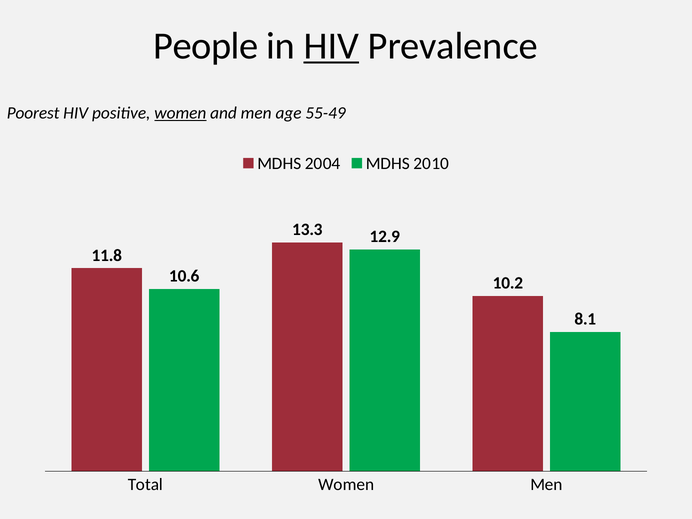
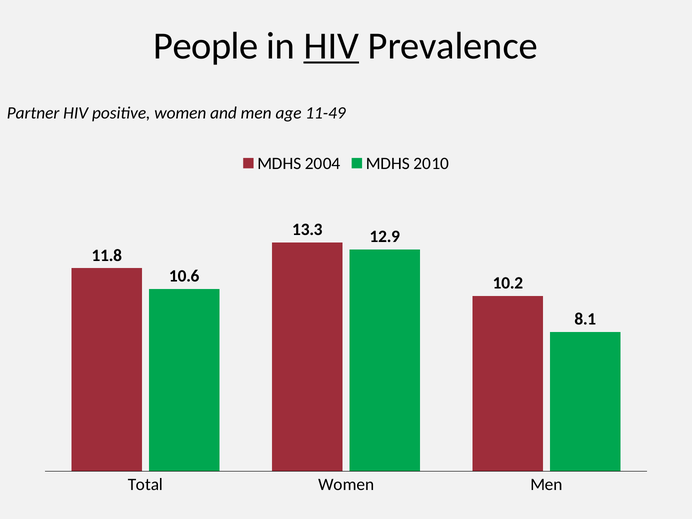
Poorest: Poorest -> Partner
women at (180, 113) underline: present -> none
55-49: 55-49 -> 11-49
